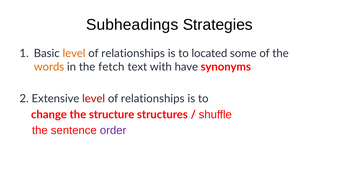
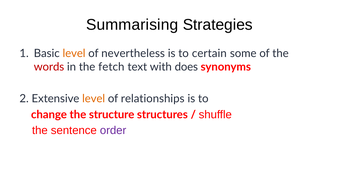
Subheadings: Subheadings -> Summarising
relationships at (133, 53): relationships -> nevertheless
located: located -> certain
words colour: orange -> red
have: have -> does
level at (94, 99) colour: red -> orange
